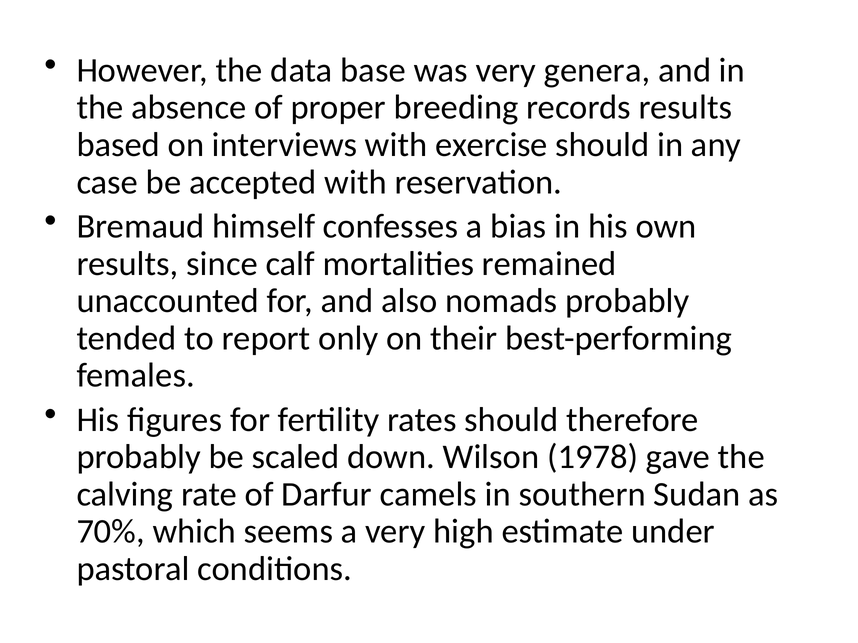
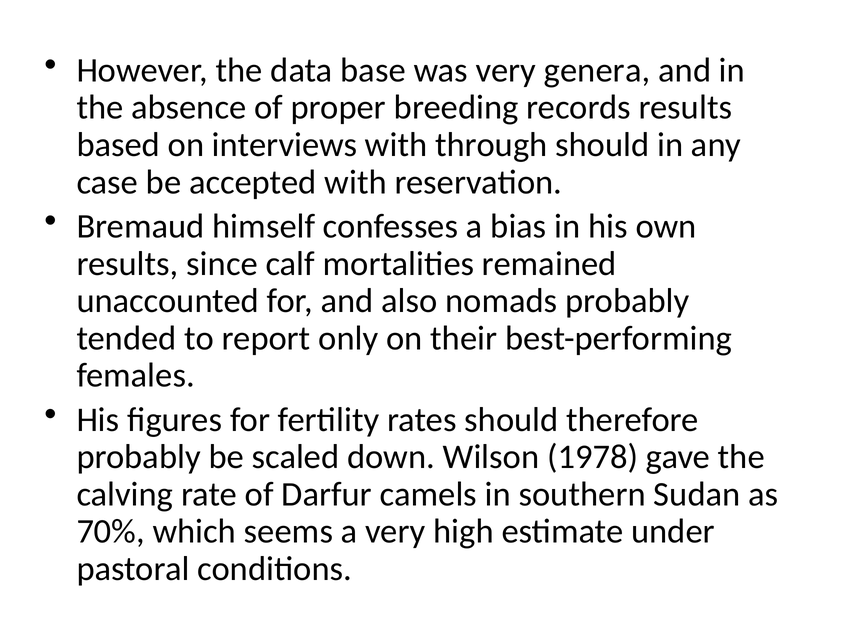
exercise: exercise -> through
